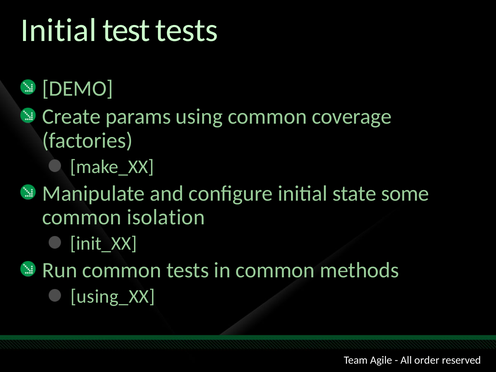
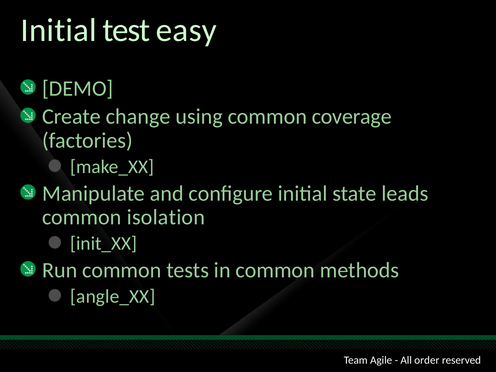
test tests: tests -> easy
params: params -> change
some: some -> leads
using_XX: using_XX -> angle_XX
